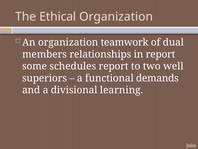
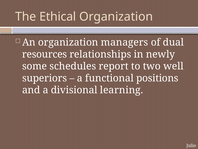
teamwork: teamwork -> managers
members: members -> resources
in report: report -> newly
demands: demands -> positions
